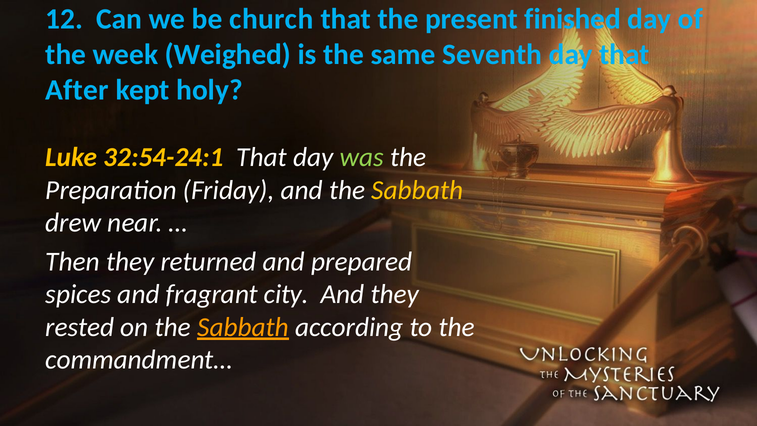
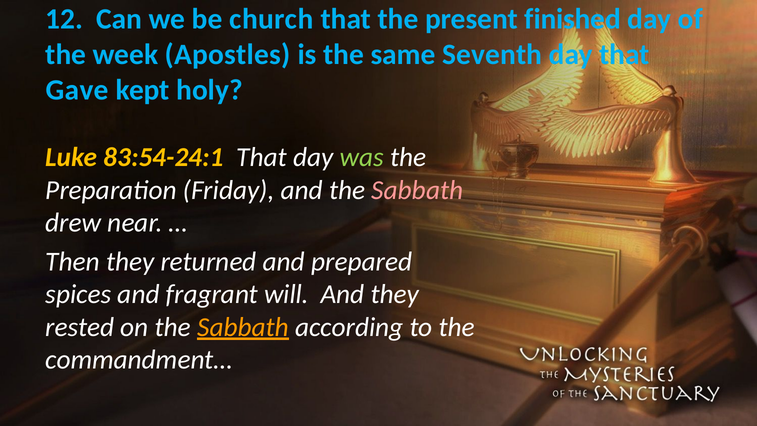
Weighed: Weighed -> Apostles
After: After -> Gave
32:54-24:1: 32:54-24:1 -> 83:54-24:1
Sabbath at (417, 190) colour: yellow -> pink
city: city -> will
